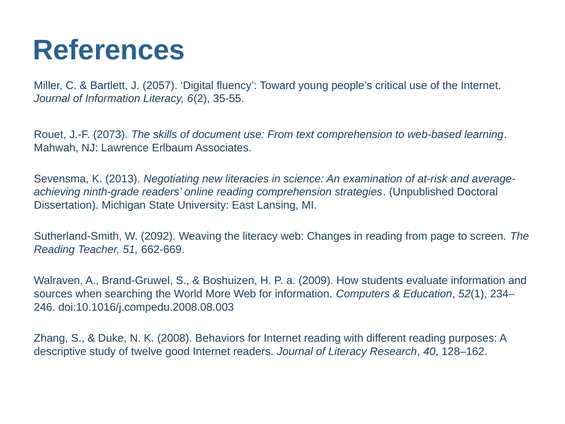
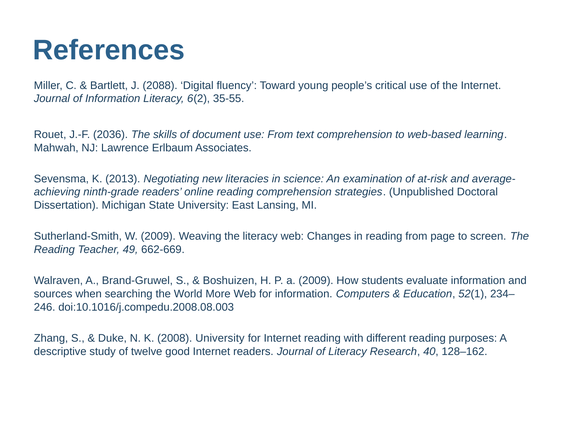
2057: 2057 -> 2088
2073: 2073 -> 2036
W 2092: 2092 -> 2009
51: 51 -> 49
2008 Behaviors: Behaviors -> University
